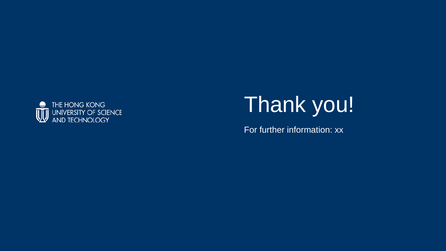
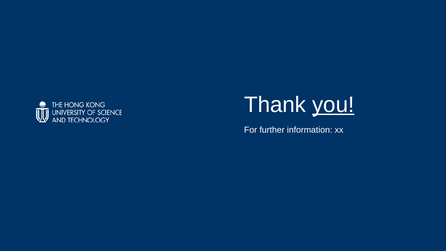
you underline: none -> present
